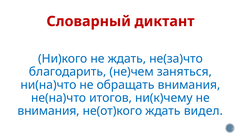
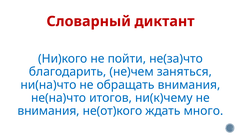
не ждать: ждать -> пойти
видел: видел -> много
